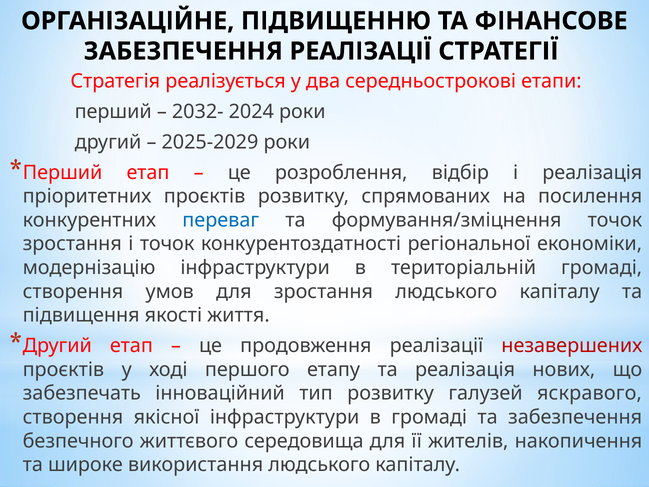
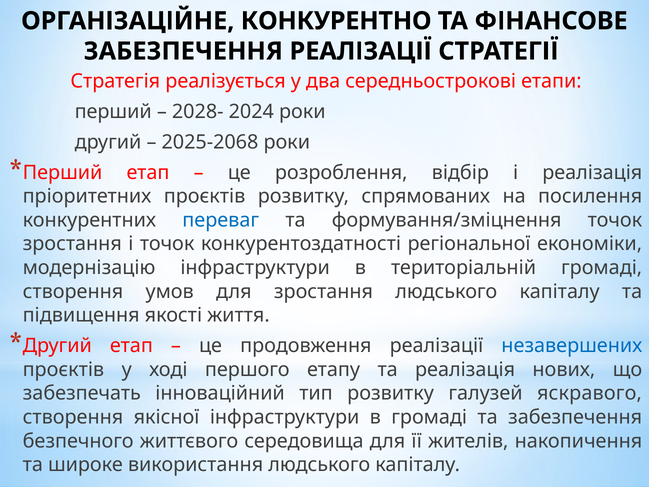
ПІДВИЩЕННЮ: ПІДВИЩЕННЮ -> КОНКУРЕНТНО
2032-: 2032- -> 2028-
2025-2029: 2025-2029 -> 2025-2068
незавершених colour: red -> blue
